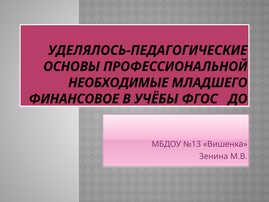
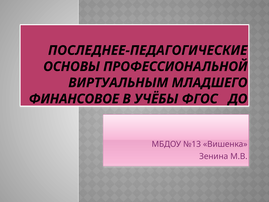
УДЕЛЯЛОСЬ-ПЕДАГОГИЧЕСКИЕ: УДЕЛЯЛОСЬ-ПЕДАГОГИЧЕСКИЕ -> ПОСЛЕДНЕЕ-ПЕДАГОГИЧЕСКИЕ
НЕОБХОДИМЫЕ: НЕОБХОДИМЫЕ -> ВИРТУАЛЬНЫМ
